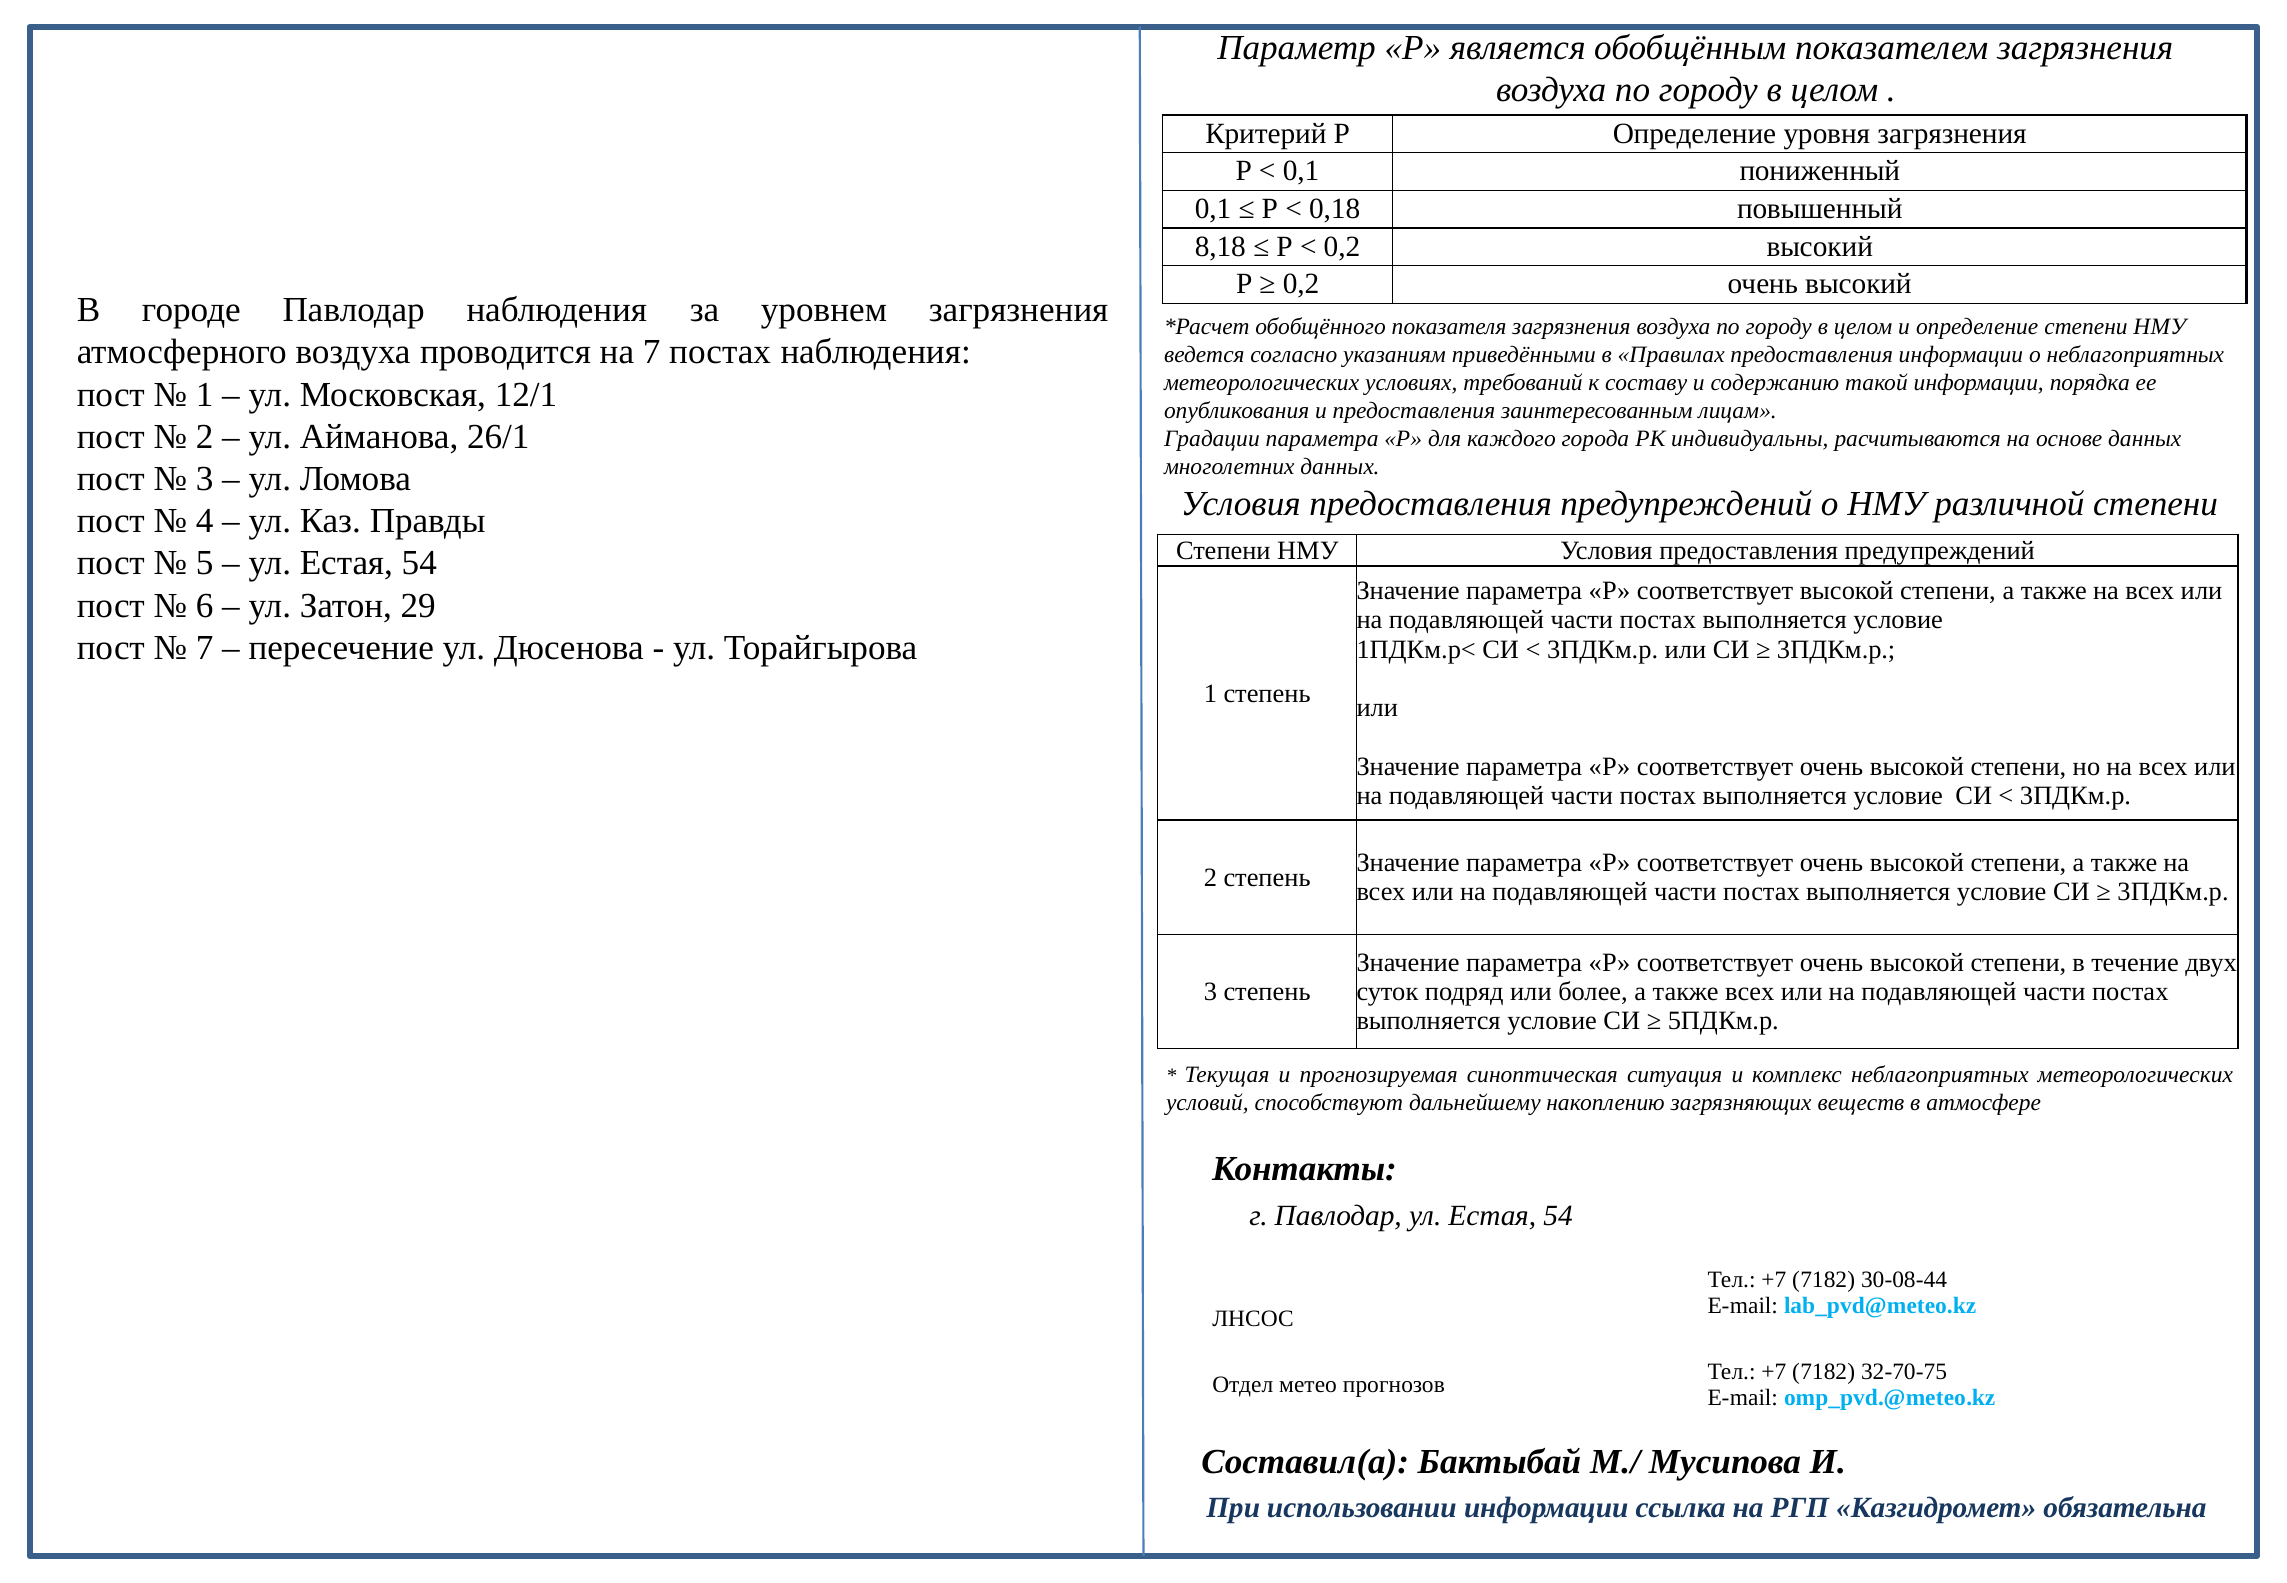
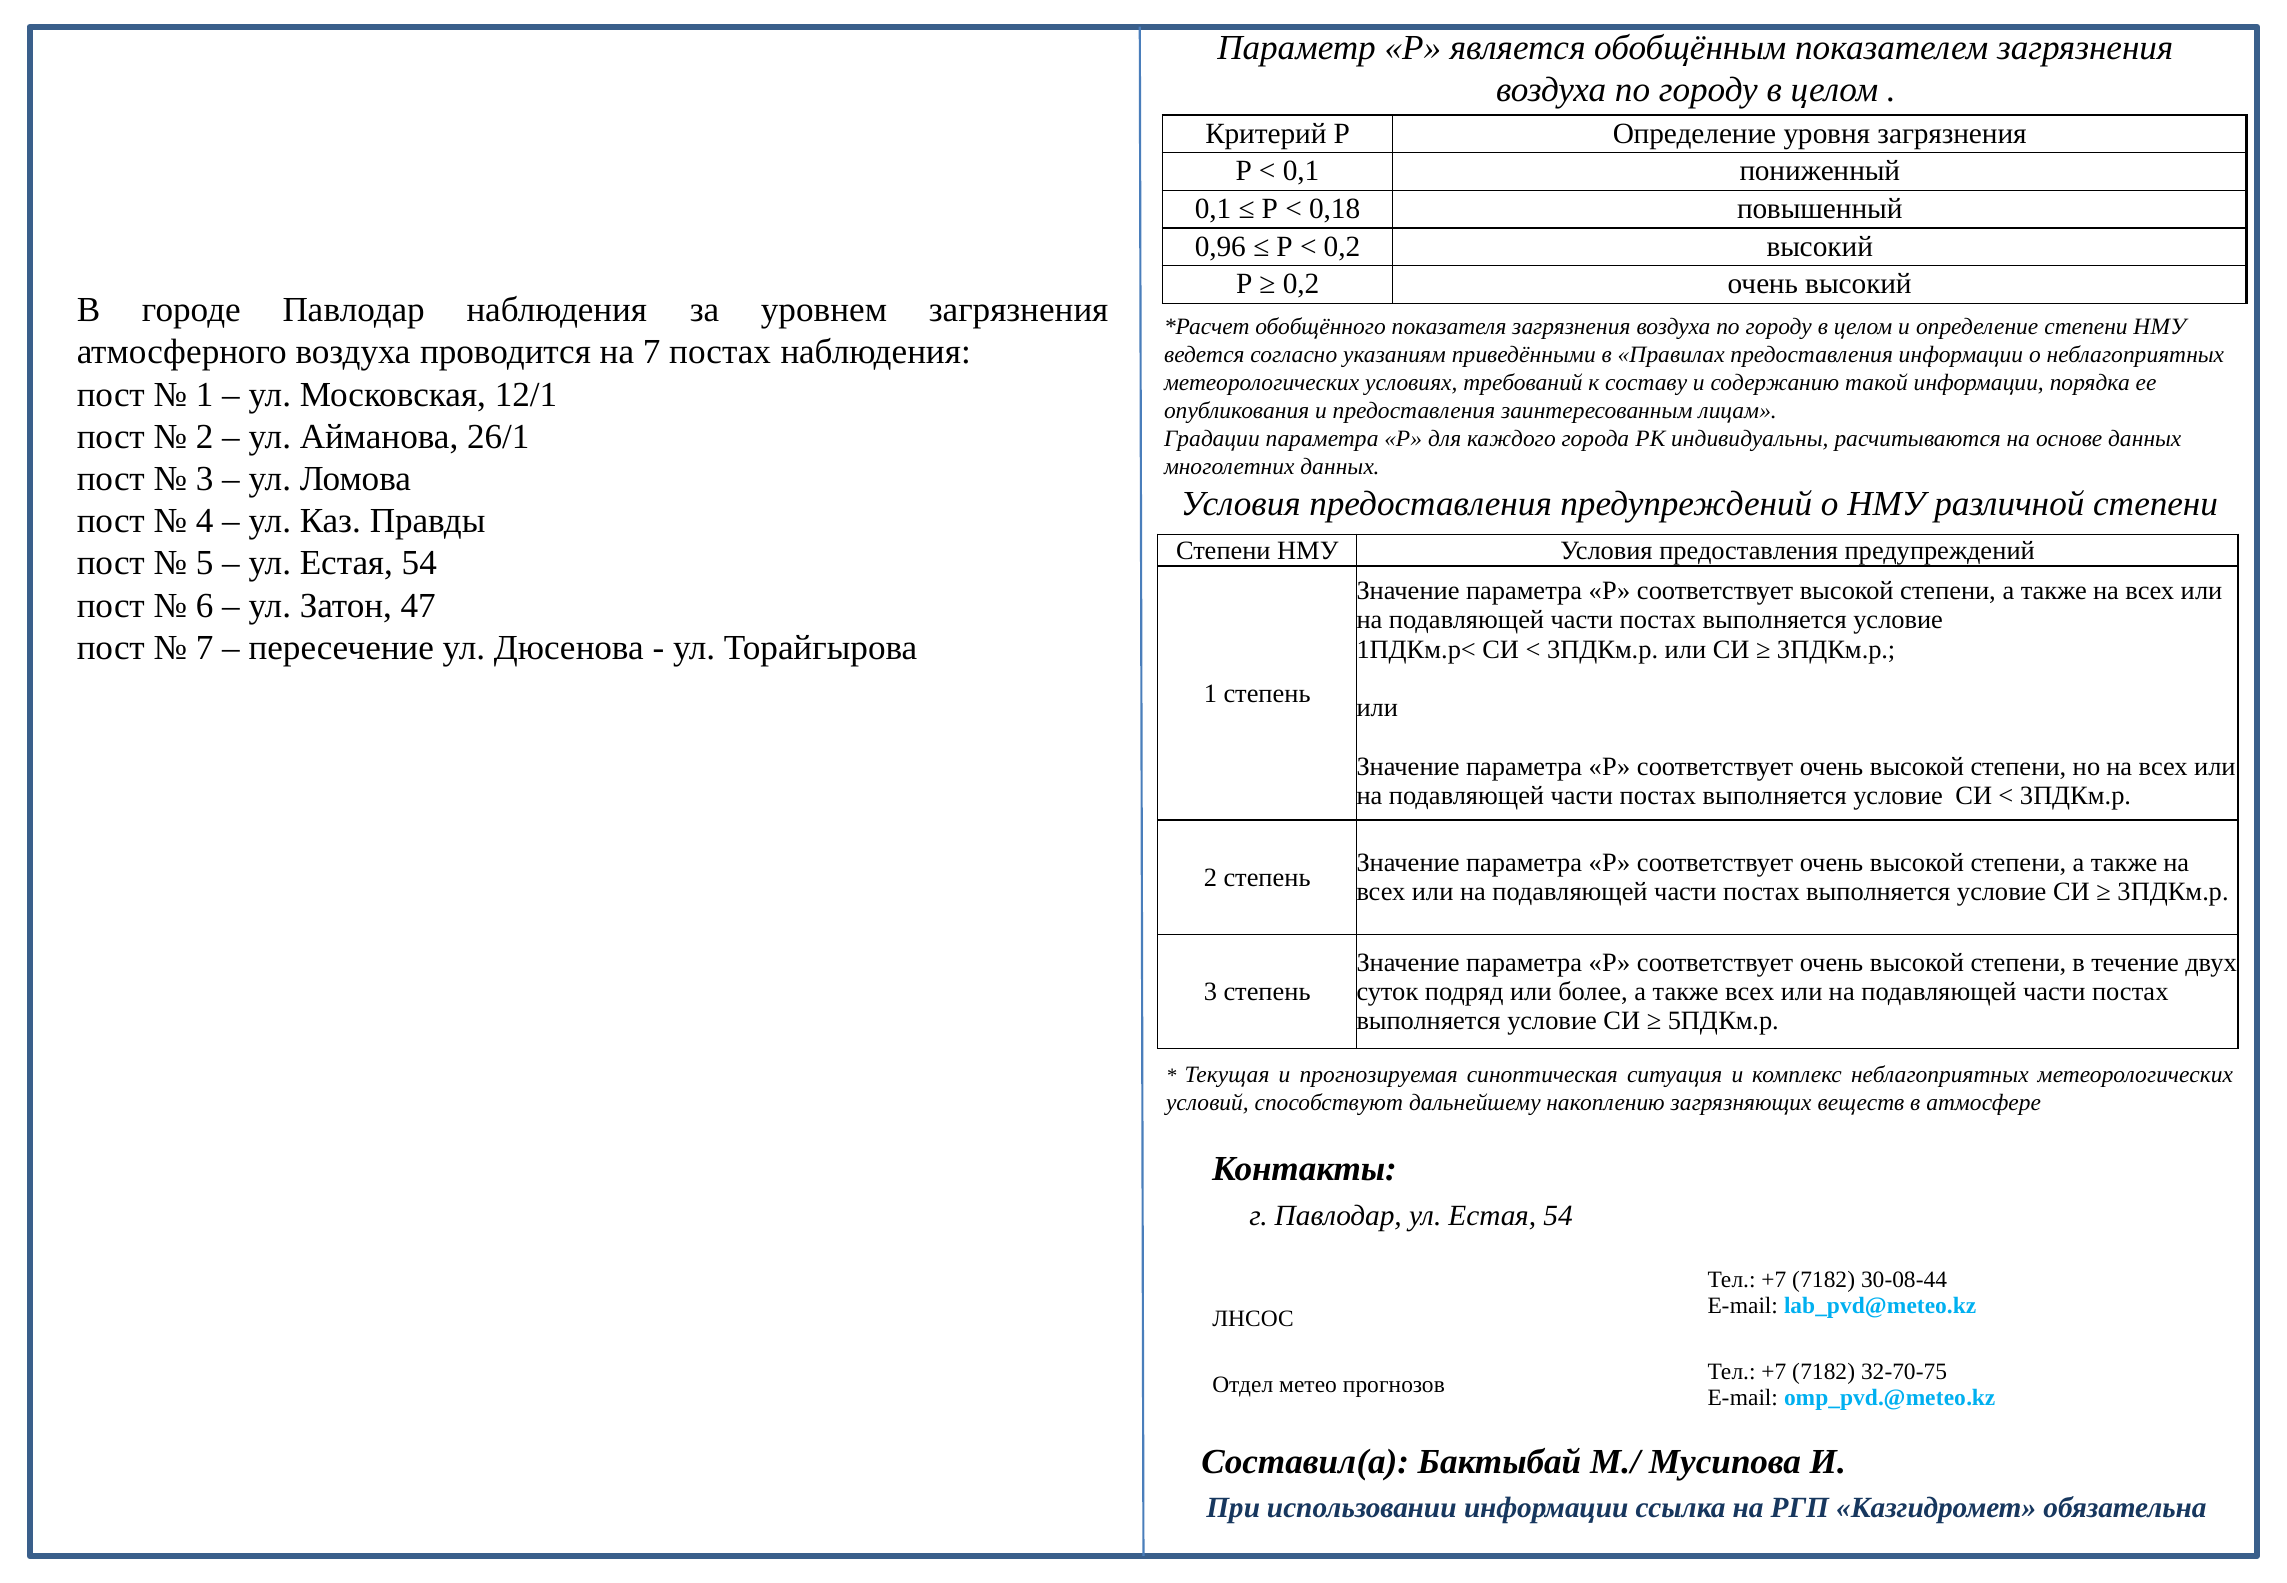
8,18: 8,18 -> 0,96
29: 29 -> 47
